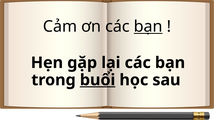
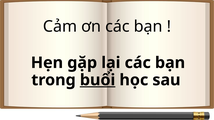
bạn at (148, 27) underline: present -> none
